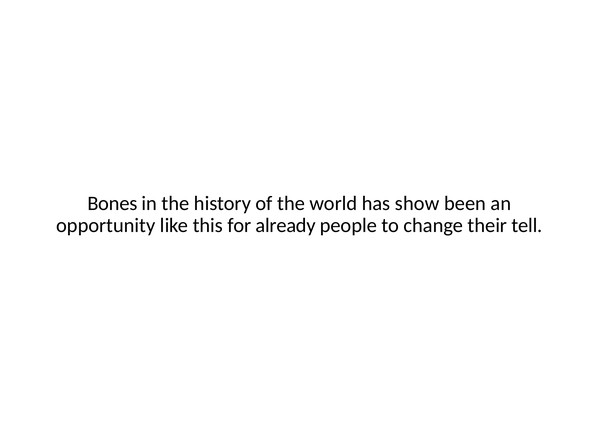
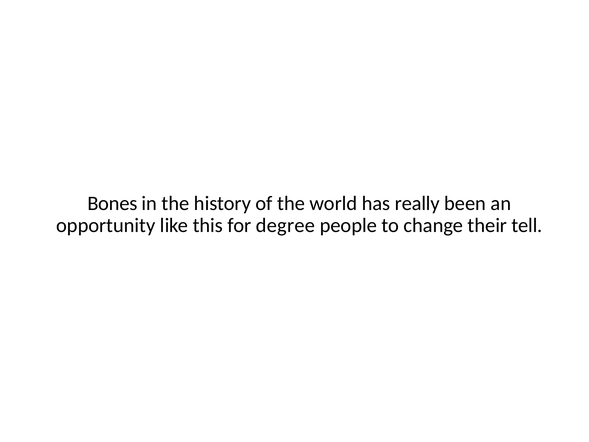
show: show -> really
already: already -> degree
